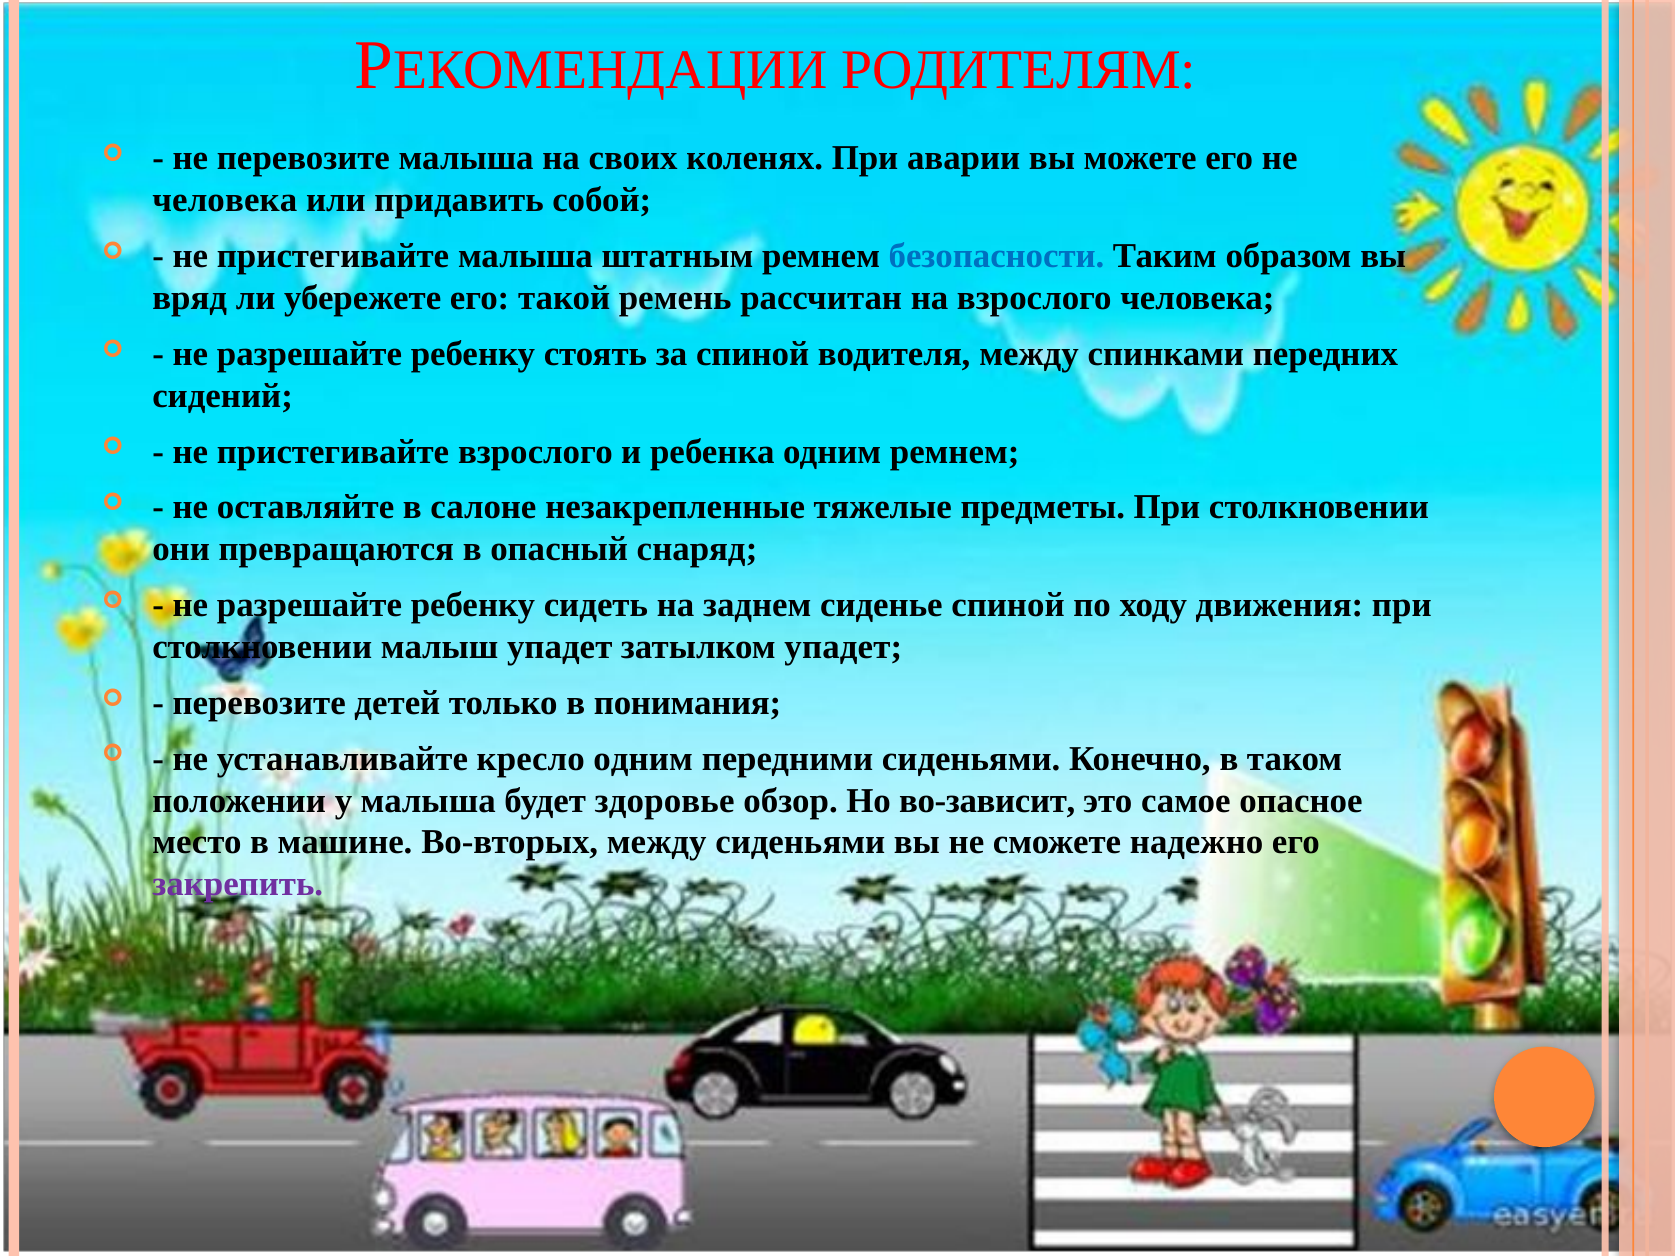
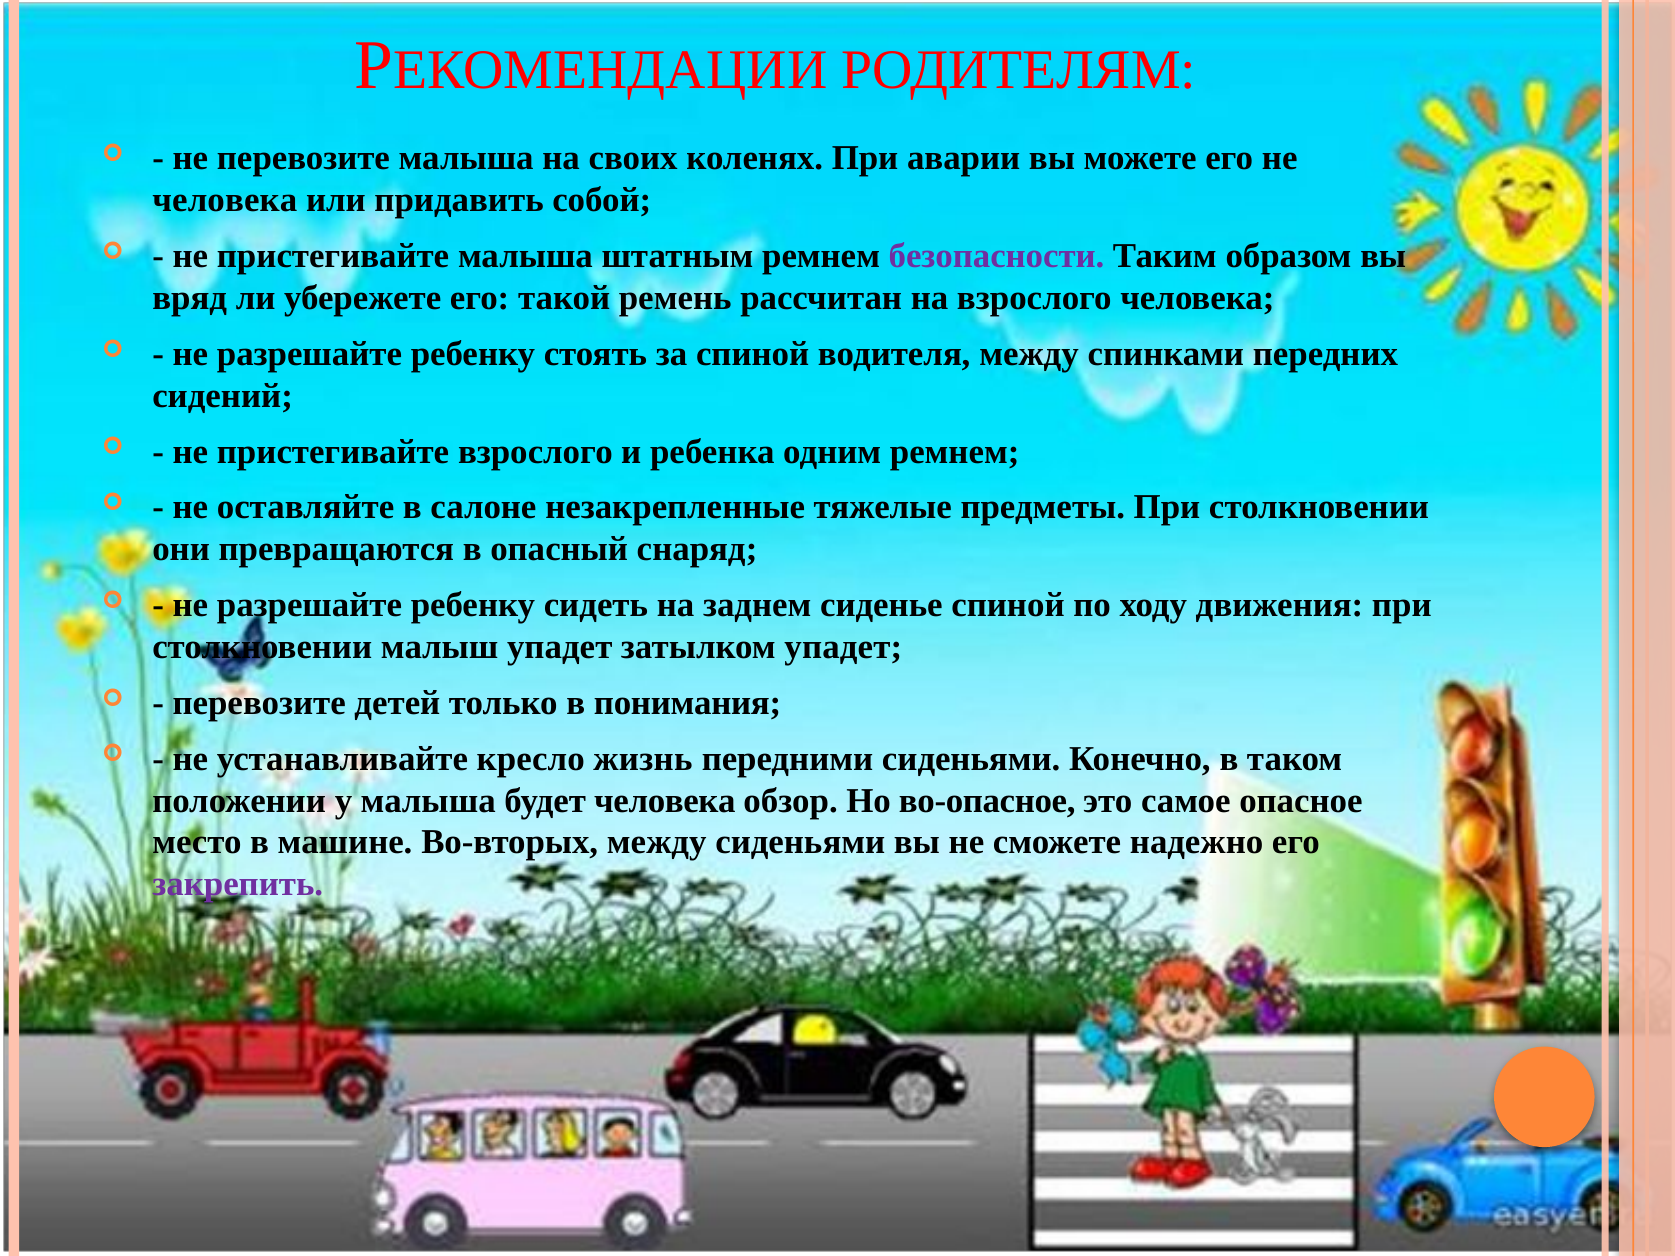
безопасности colour: blue -> purple
кресло одним: одним -> жизнь
будет здоровье: здоровье -> человека
во-зависит: во-зависит -> во-опасное
